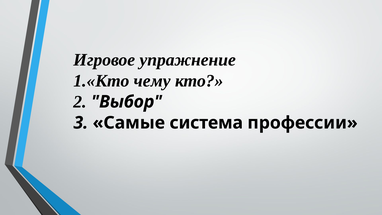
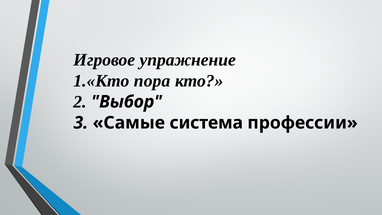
чему: чему -> пора
